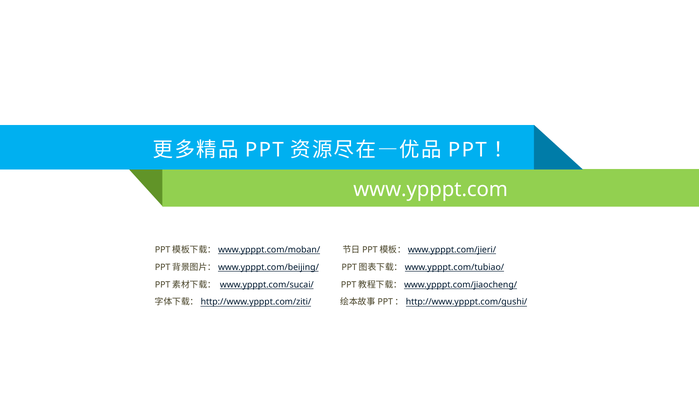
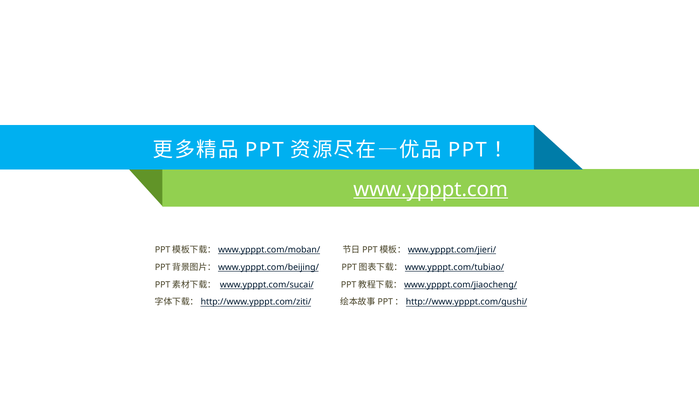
www.ypppt.com underline: none -> present
